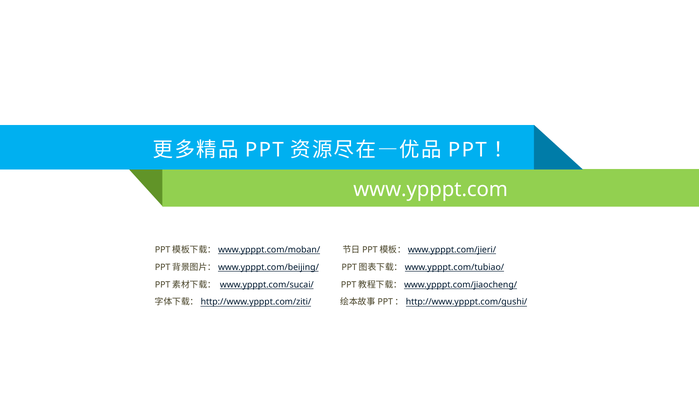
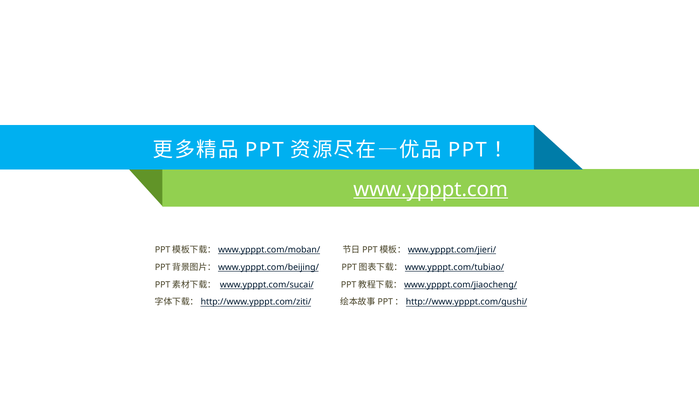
www.ypppt.com underline: none -> present
